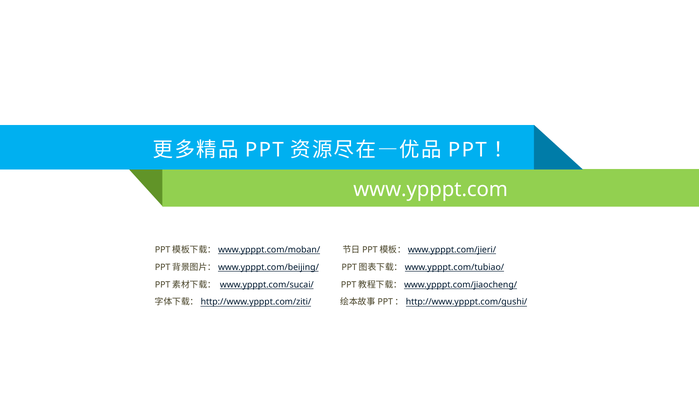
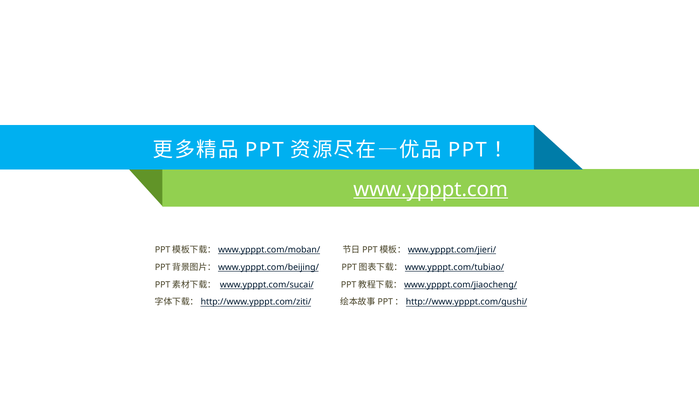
www.ypppt.com underline: none -> present
